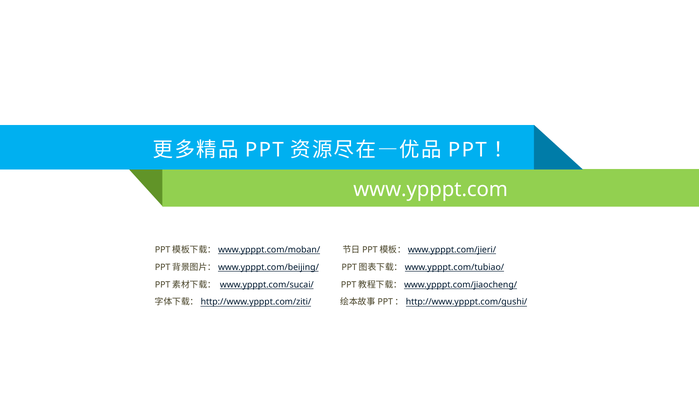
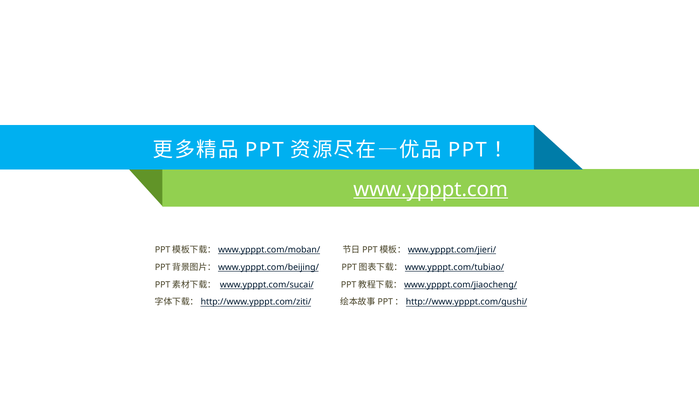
www.ypppt.com underline: none -> present
